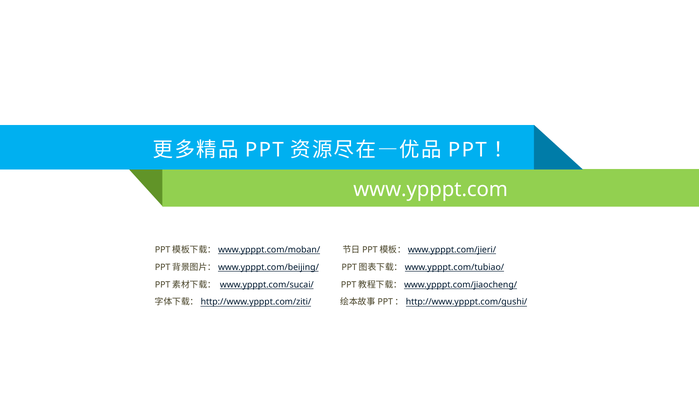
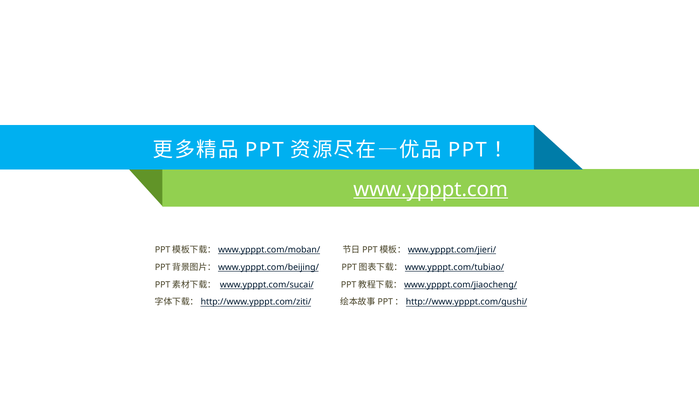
www.ypppt.com underline: none -> present
